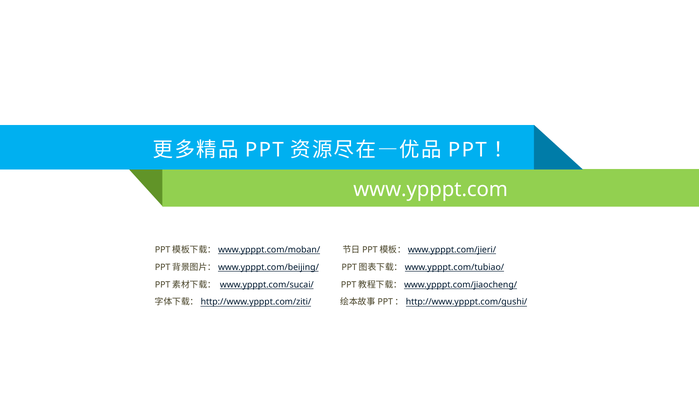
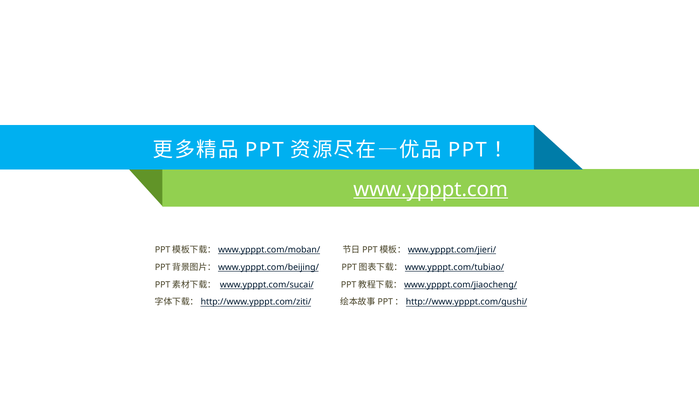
www.ypppt.com underline: none -> present
